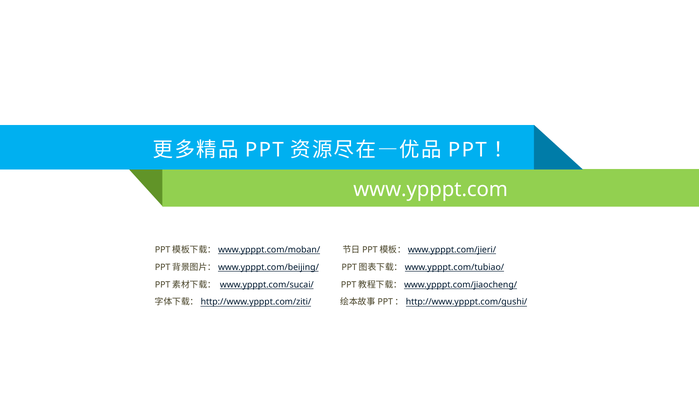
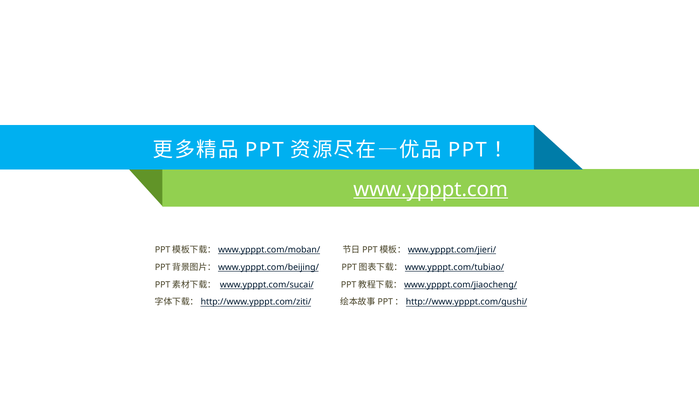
www.ypppt.com underline: none -> present
